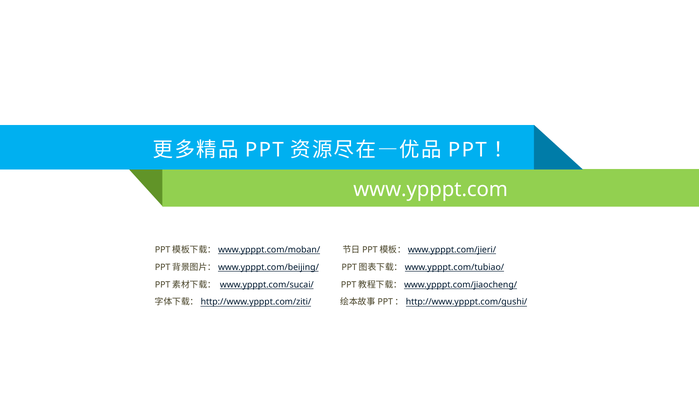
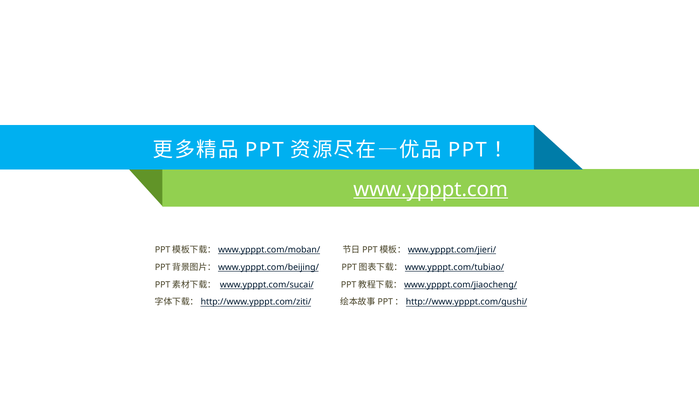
www.ypppt.com underline: none -> present
